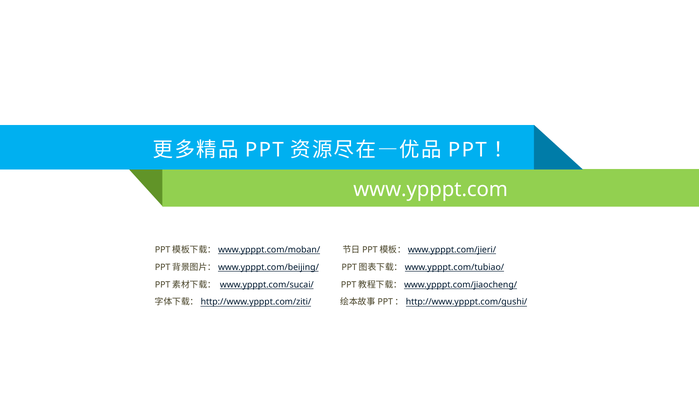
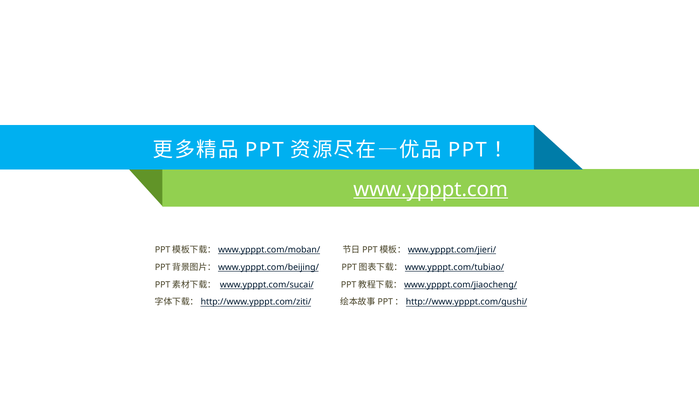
www.ypppt.com underline: none -> present
